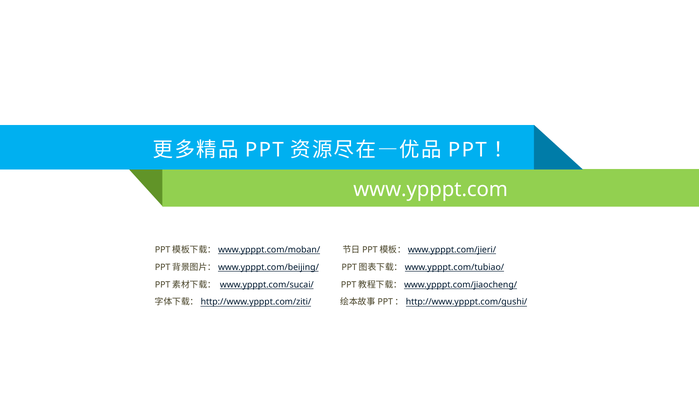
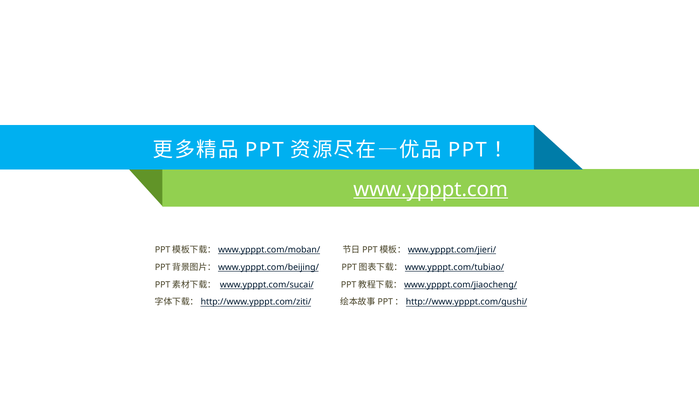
www.ypppt.com underline: none -> present
